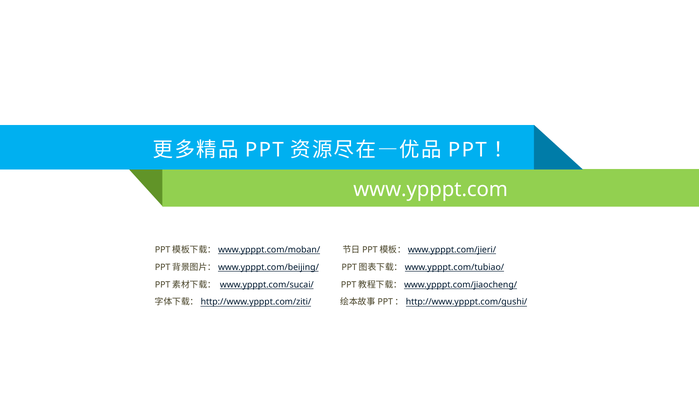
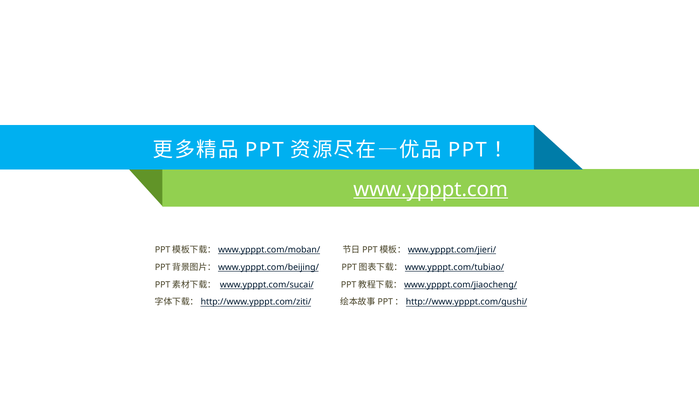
www.ypppt.com underline: none -> present
